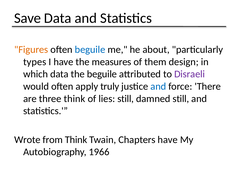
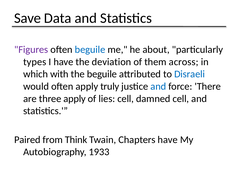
Figures colour: orange -> purple
measures: measures -> deviation
design: design -> across
which data: data -> with
Disraeli colour: purple -> blue
three think: think -> apply
lies still: still -> cell
damned still: still -> cell
Wrote: Wrote -> Paired
1966: 1966 -> 1933
